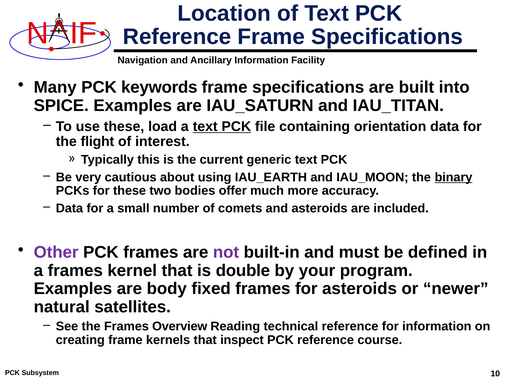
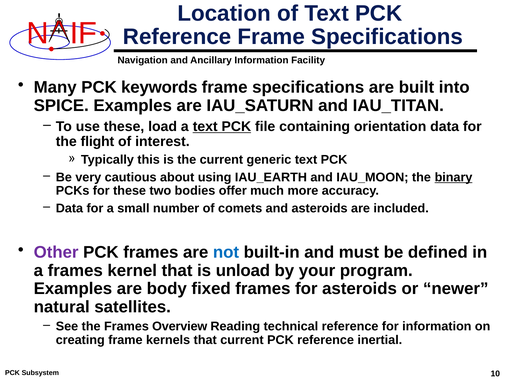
not colour: purple -> blue
double: double -> unload
that inspect: inspect -> current
course: course -> inertial
